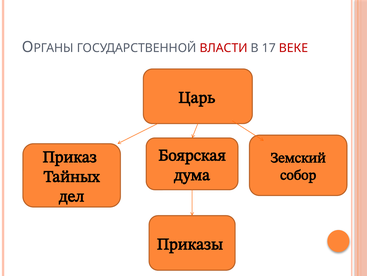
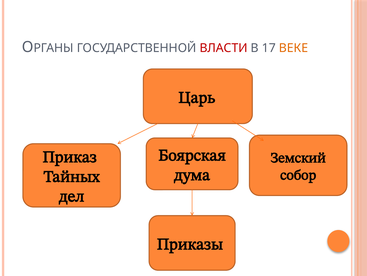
ВЕКЕ colour: red -> orange
